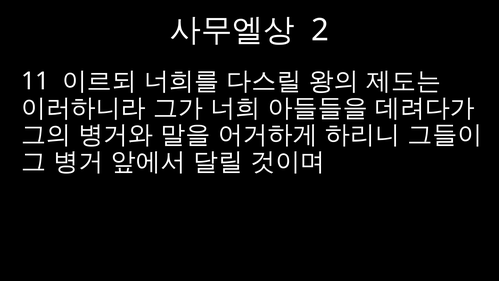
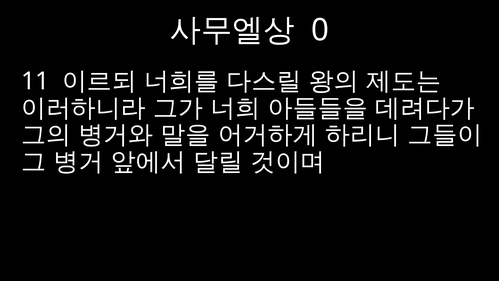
2: 2 -> 0
